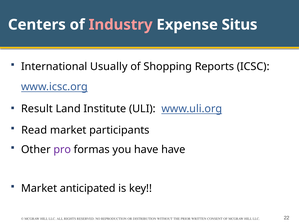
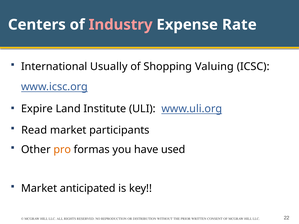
Situs: Situs -> Rate
Reports: Reports -> Valuing
Result: Result -> Expire
pro colour: purple -> orange
have have: have -> used
